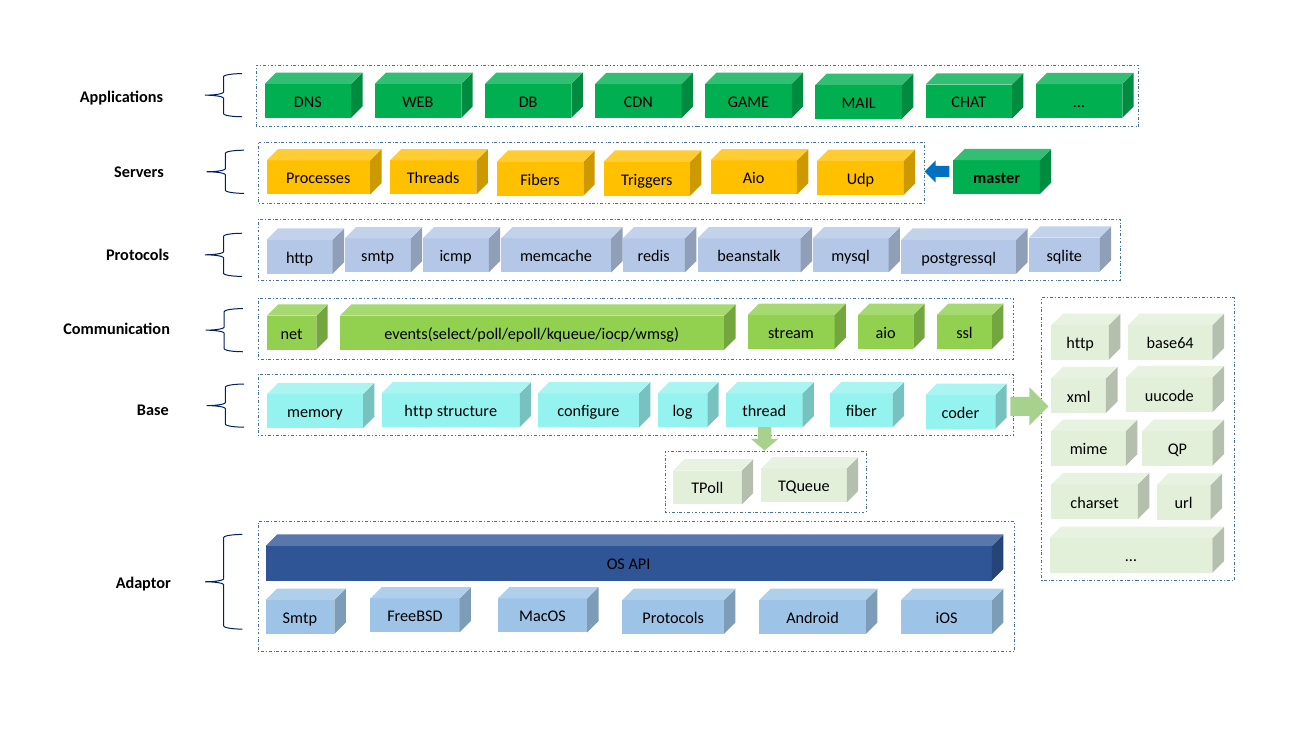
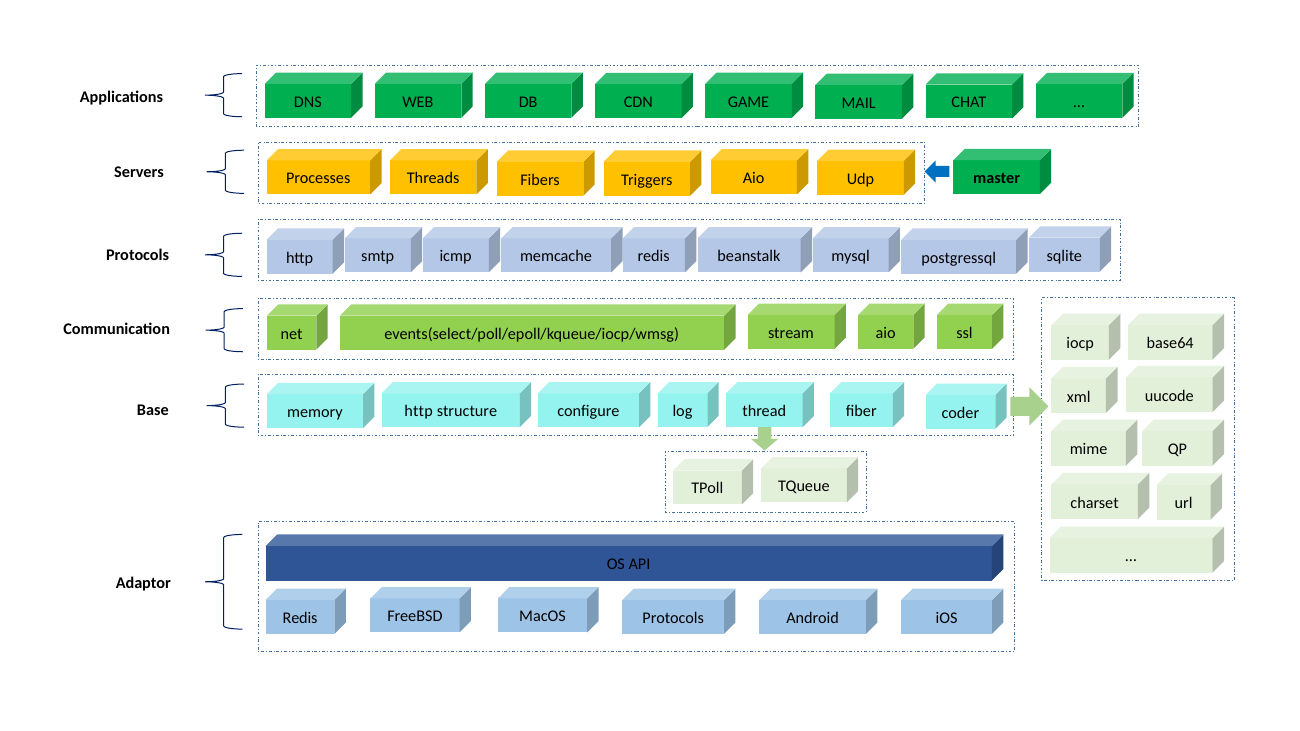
http at (1080, 344): http -> iocp
Smtp at (300, 618): Smtp -> Redis
